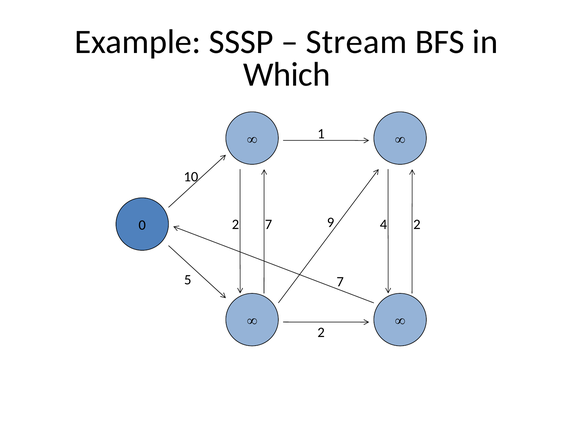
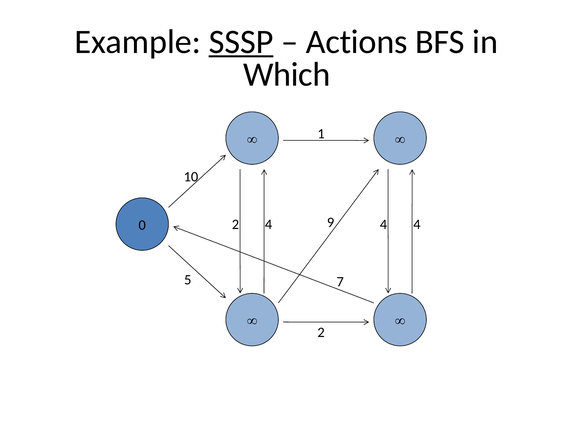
SSSP underline: none -> present
Stream: Stream -> Actions
2 7: 7 -> 4
4 2: 2 -> 4
